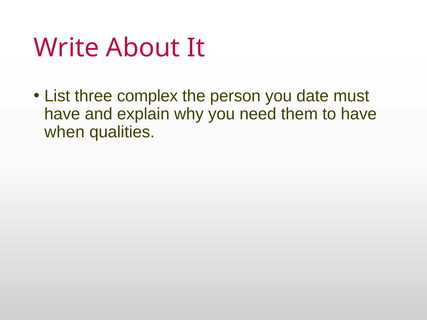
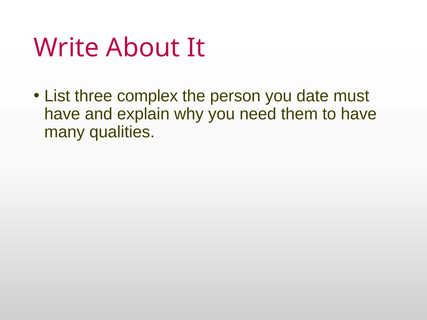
when: when -> many
